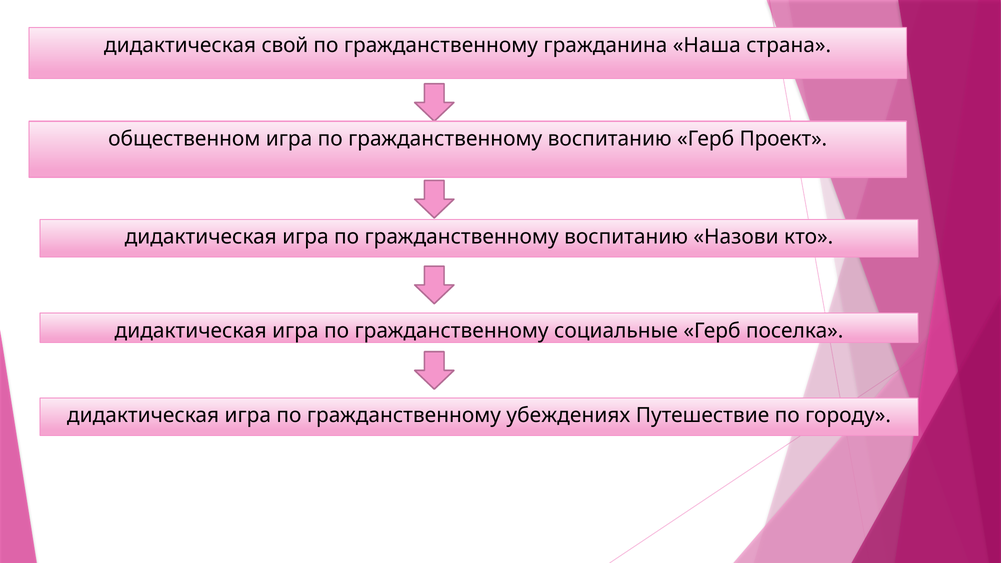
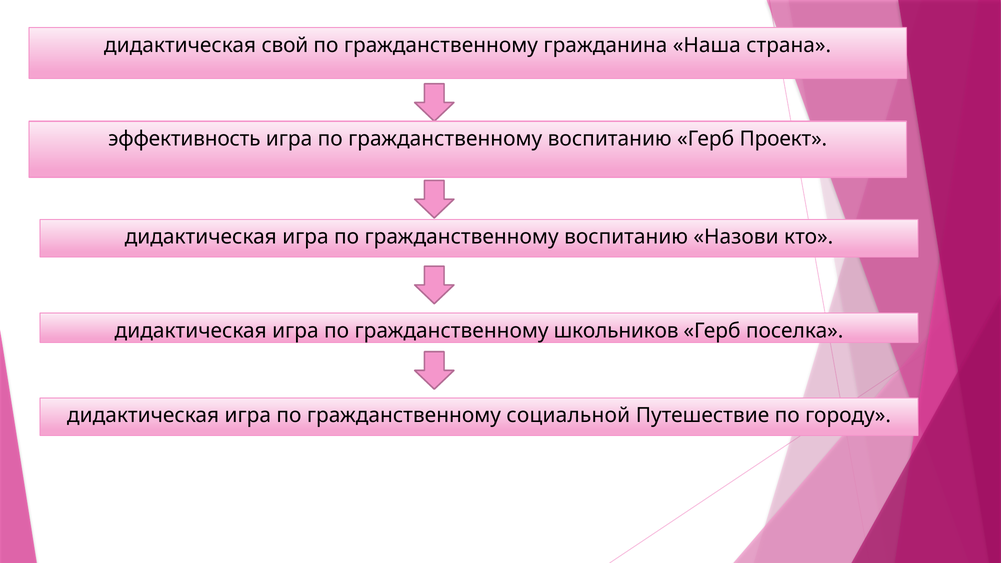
общественном: общественном -> эффективность
социальные: социальные -> школьников
убеждениях: убеждениях -> социальной
